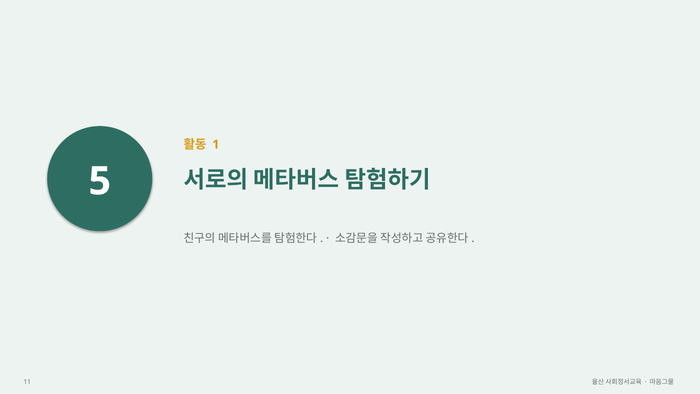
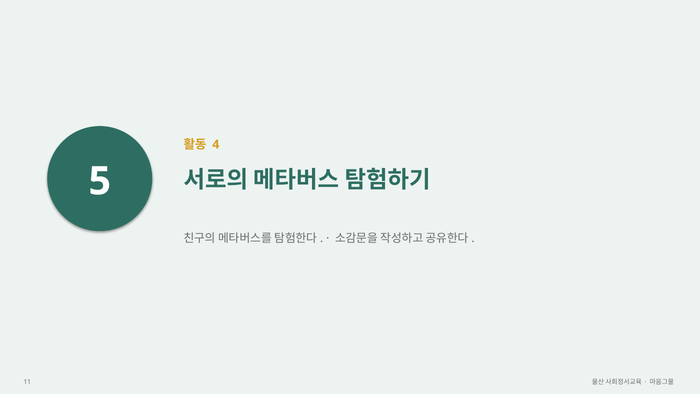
1: 1 -> 4
